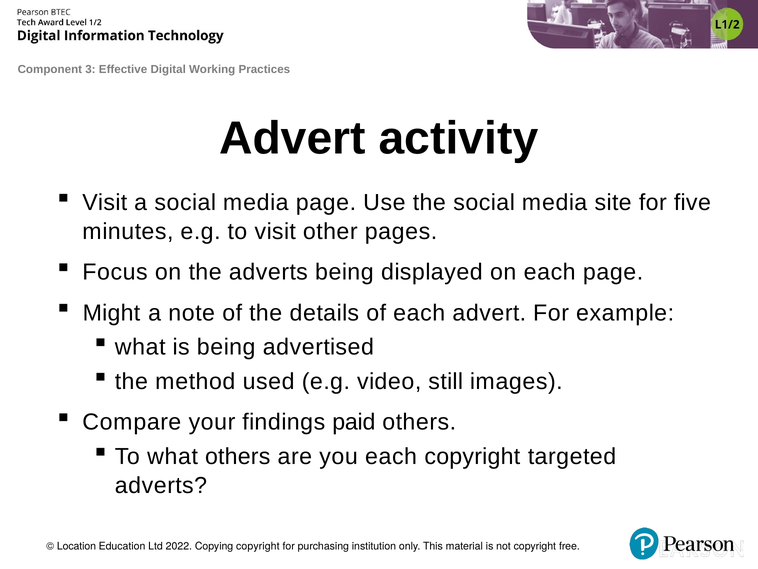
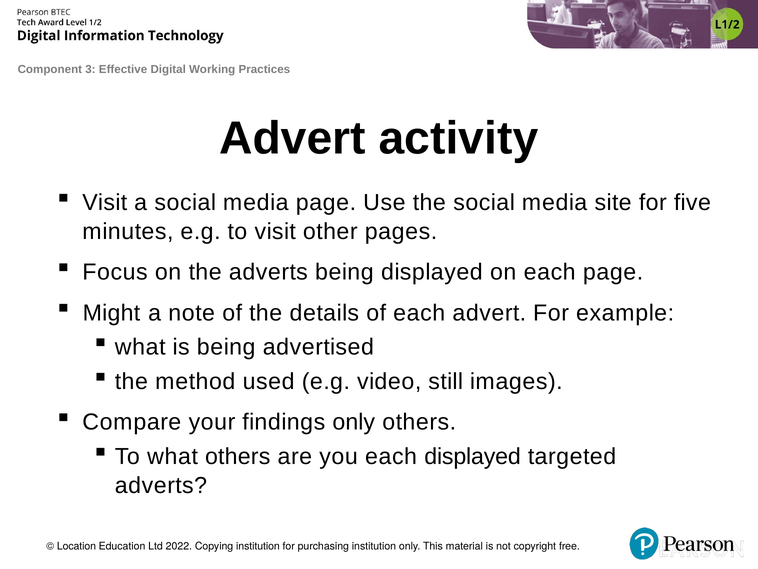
findings paid: paid -> only
each copyright: copyright -> displayed
Copying copyright: copyright -> institution
